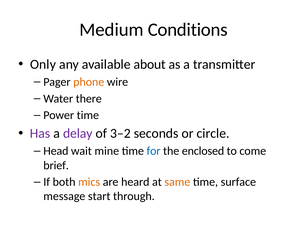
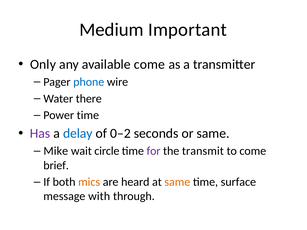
Conditions: Conditions -> Important
available about: about -> come
phone colour: orange -> blue
delay colour: purple -> blue
3–2: 3–2 -> 0–2
or circle: circle -> same
Head: Head -> Mike
mine: mine -> circle
for colour: blue -> purple
enclosed: enclosed -> transmit
start: start -> with
